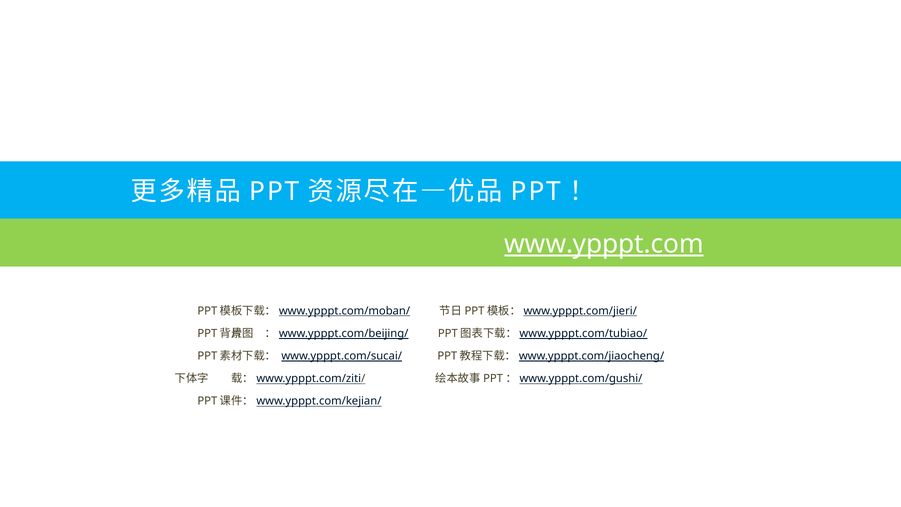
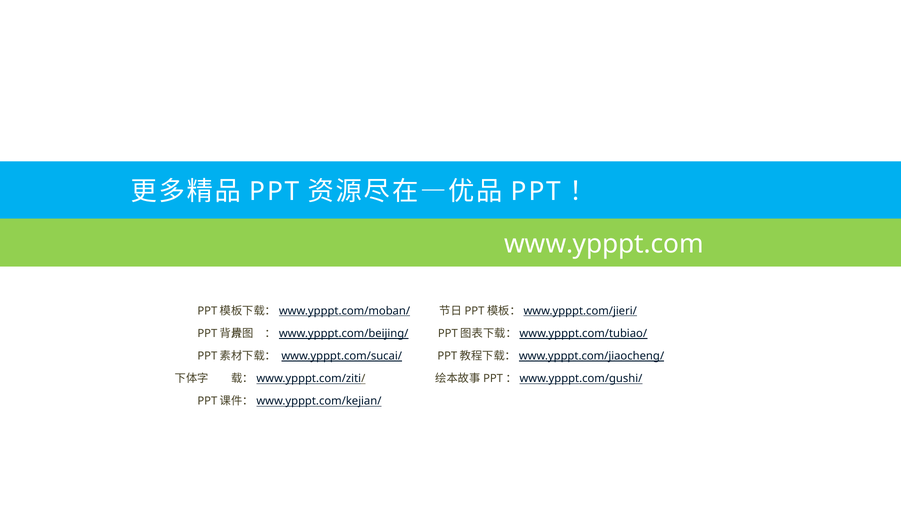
www.ypppt.com underline: present -> none
